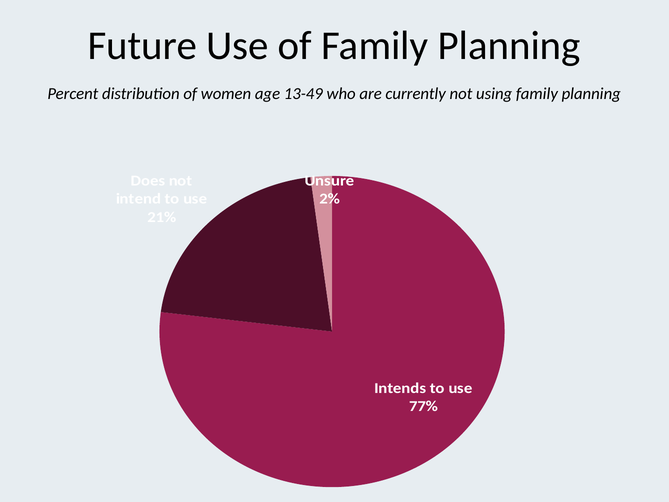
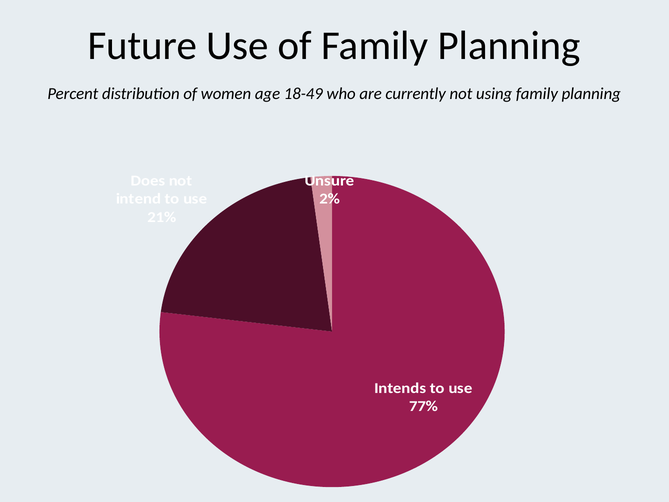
13-49: 13-49 -> 18-49
